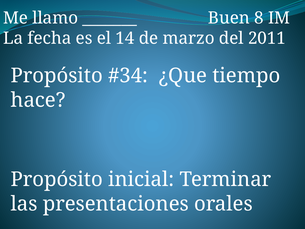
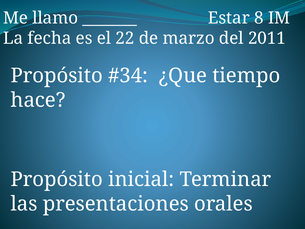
Buen: Buen -> Estar
14: 14 -> 22
